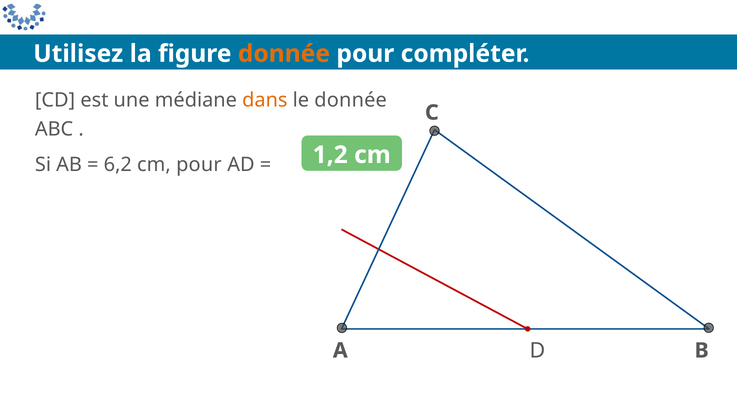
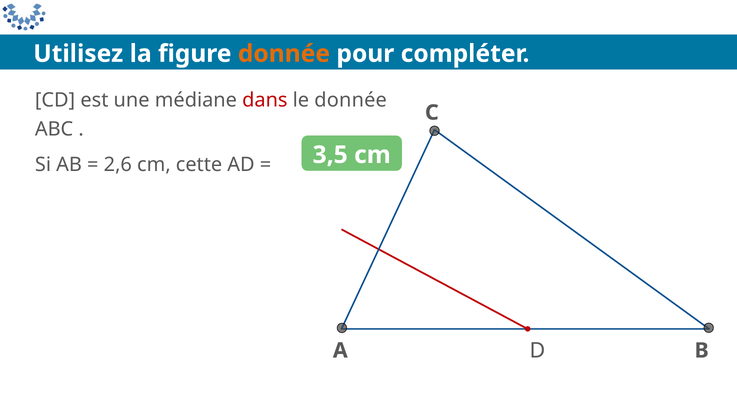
dans colour: orange -> red
1,2: 1,2 -> 3,5
6,2: 6,2 -> 2,6
cm pour: pour -> cette
